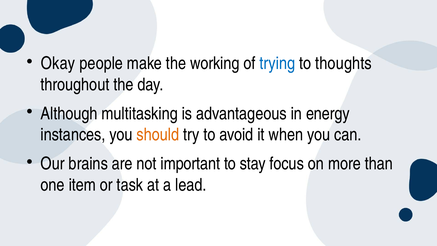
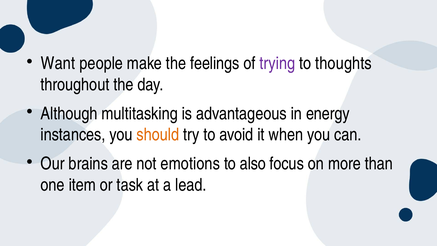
Okay: Okay -> Want
working: working -> feelings
trying colour: blue -> purple
important: important -> emotions
stay: stay -> also
